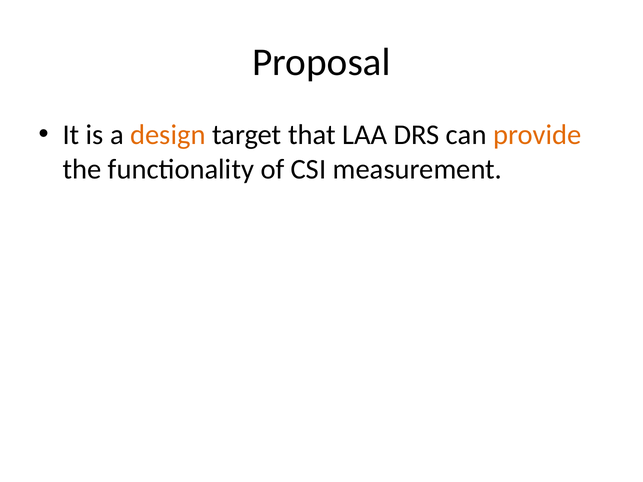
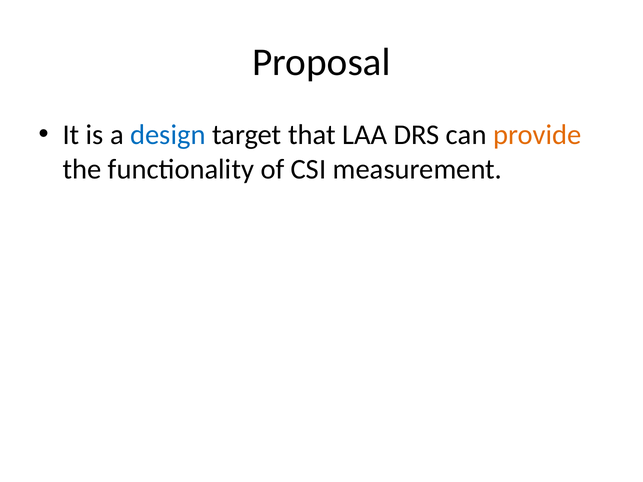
design colour: orange -> blue
